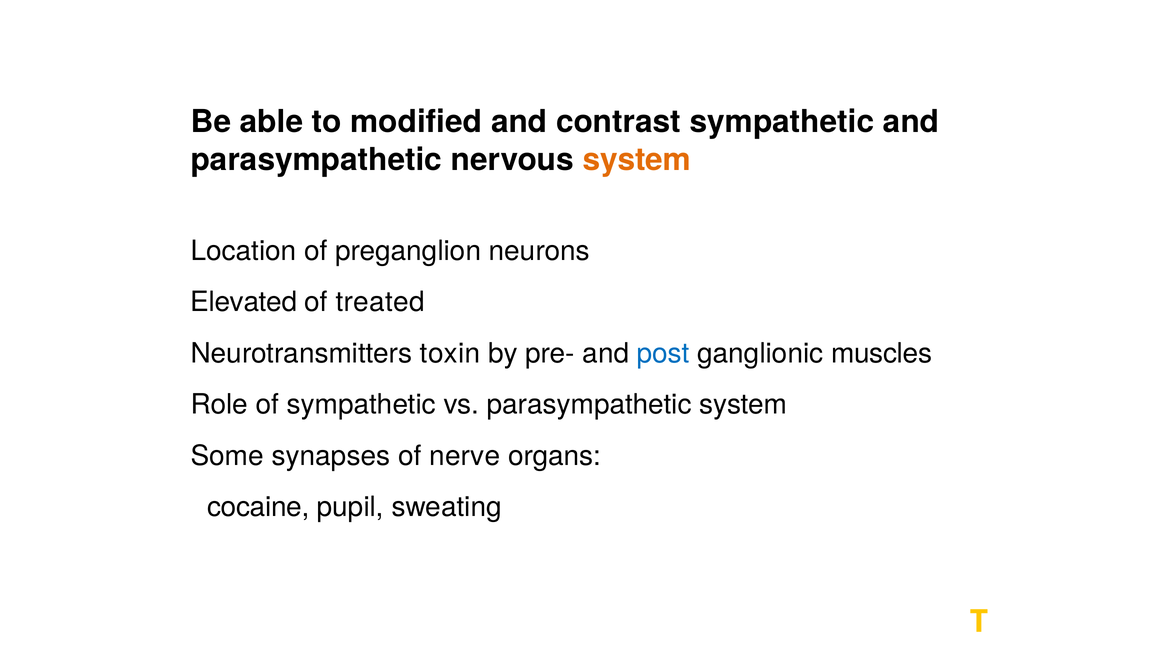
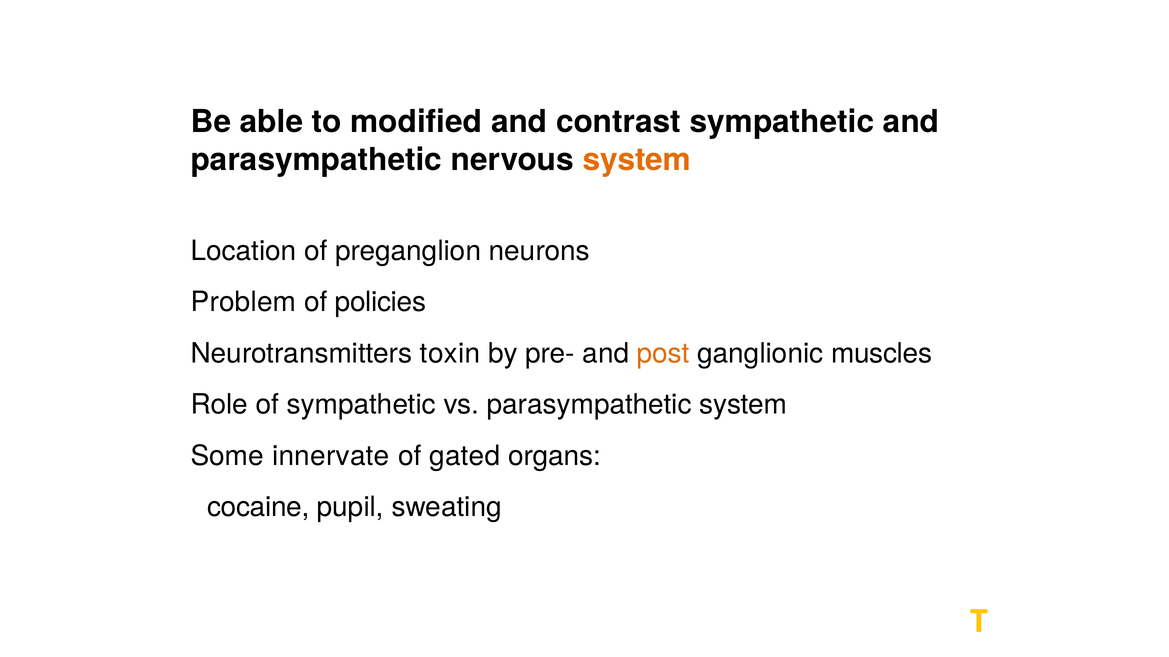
Elevated: Elevated -> Problem
treated: treated -> policies
post colour: blue -> orange
synapses: synapses -> innervate
nerve: nerve -> gated
